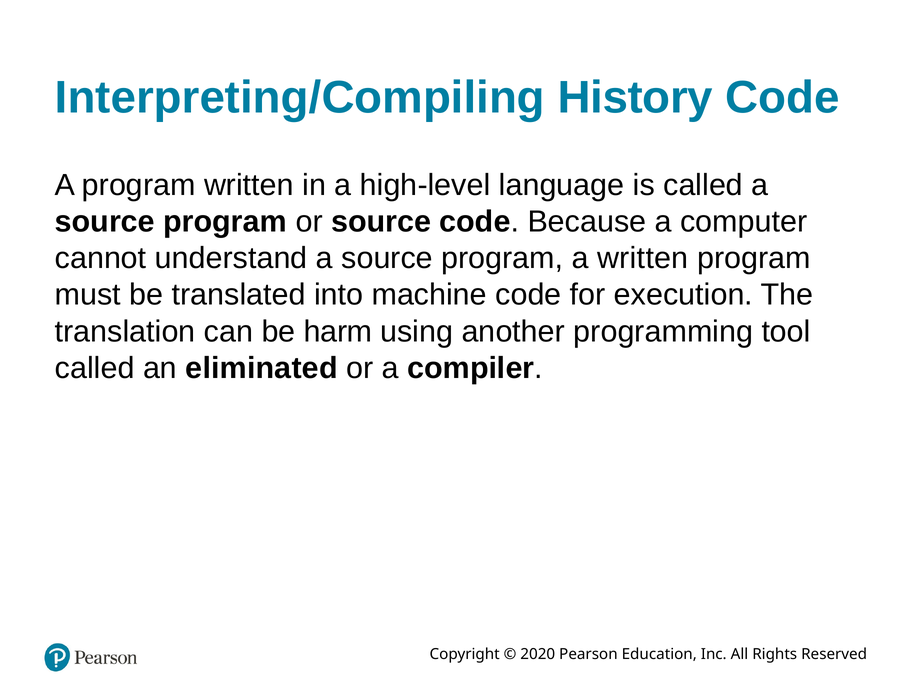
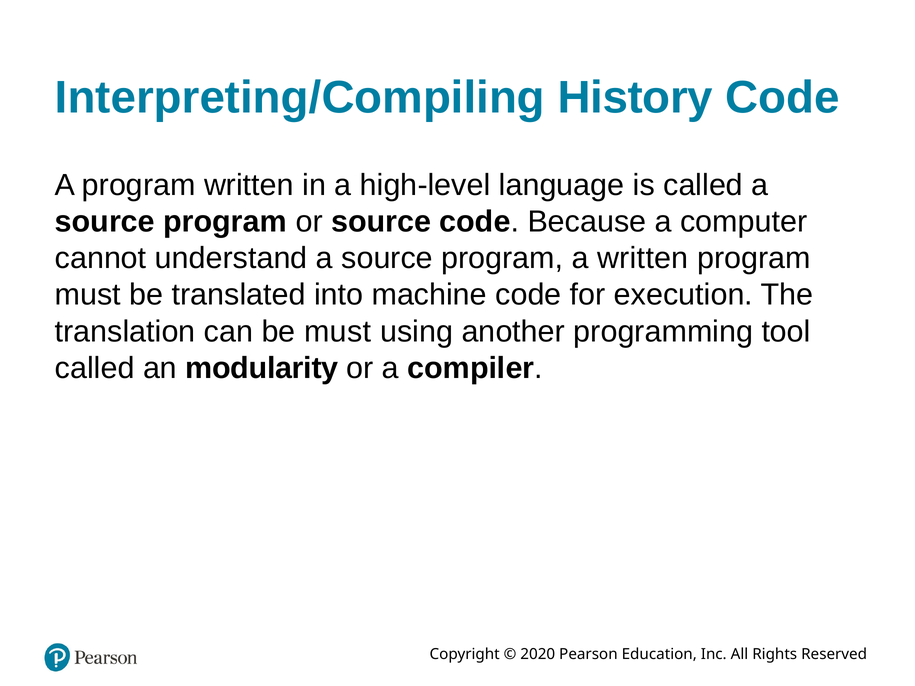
be harm: harm -> must
eliminated: eliminated -> modularity
